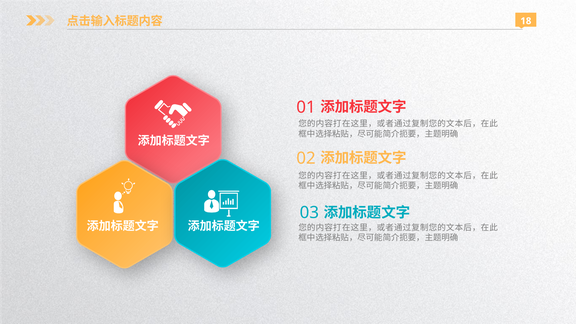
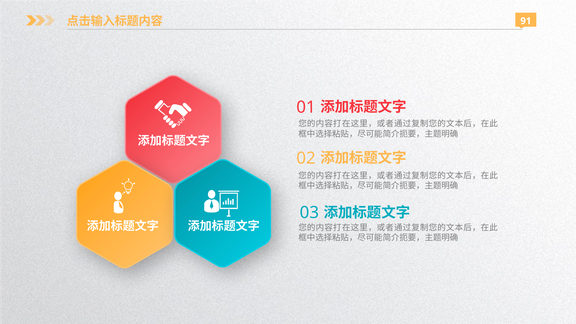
18: 18 -> 91
